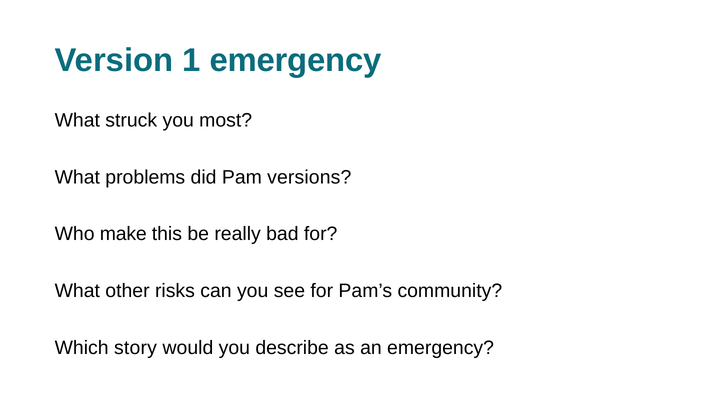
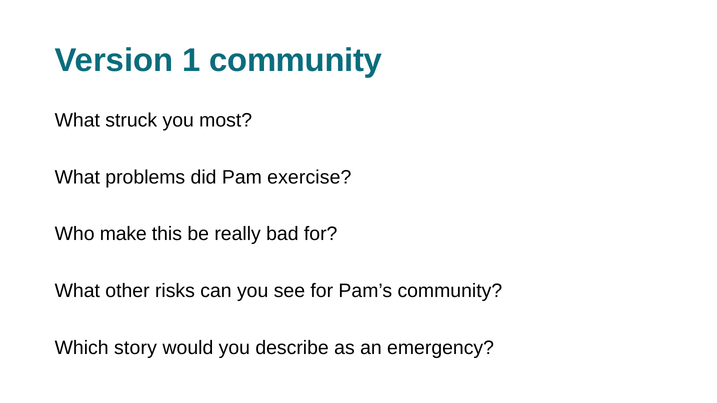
1 emergency: emergency -> community
versions: versions -> exercise
